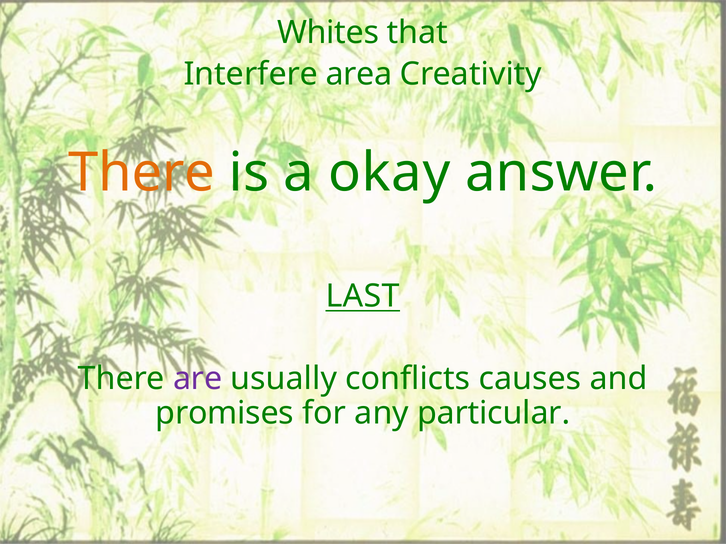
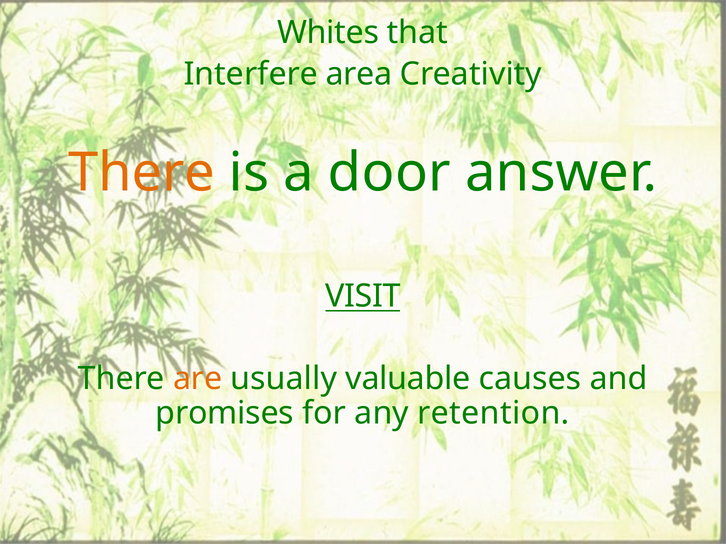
okay: okay -> door
LAST: LAST -> VISIT
are colour: purple -> orange
conflicts: conflicts -> valuable
particular: particular -> retention
